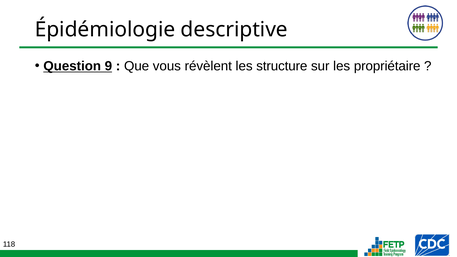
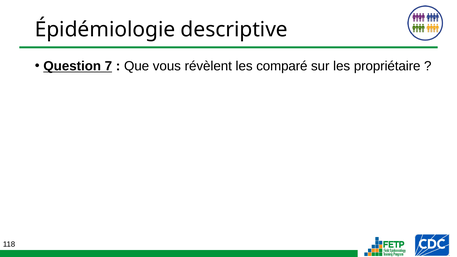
9: 9 -> 7
structure: structure -> comparé
